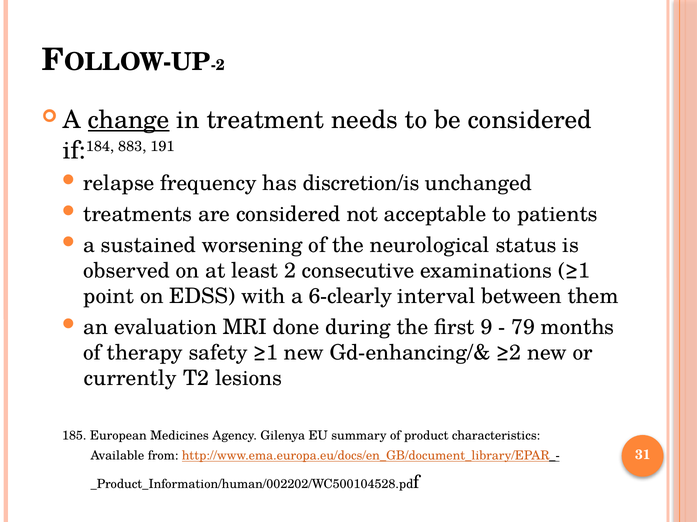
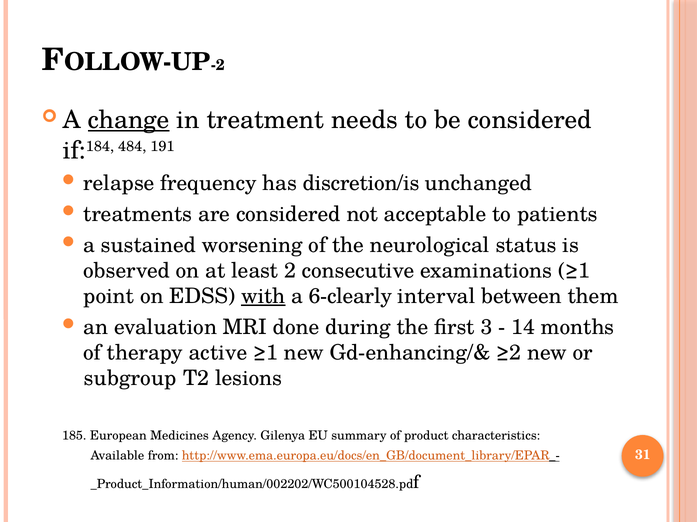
883: 883 -> 484
with underline: none -> present
9: 9 -> 3
79: 79 -> 14
safety: safety -> active
currently: currently -> subgroup
